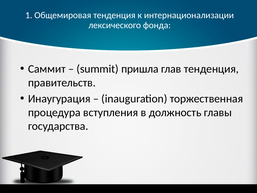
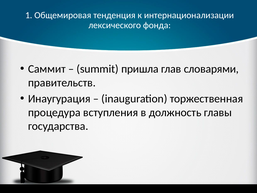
глав тенденция: тенденция -> словарями
